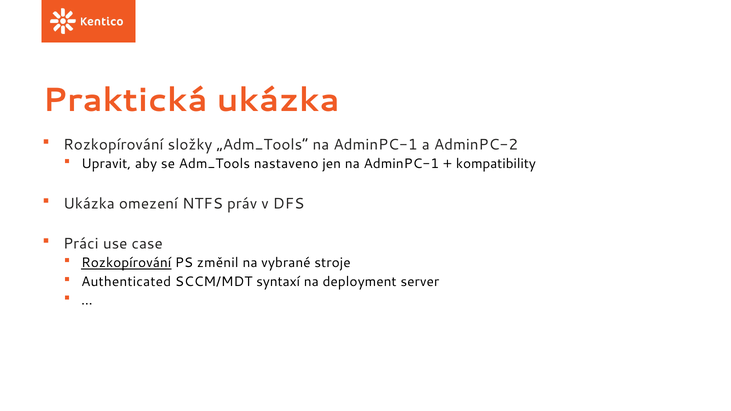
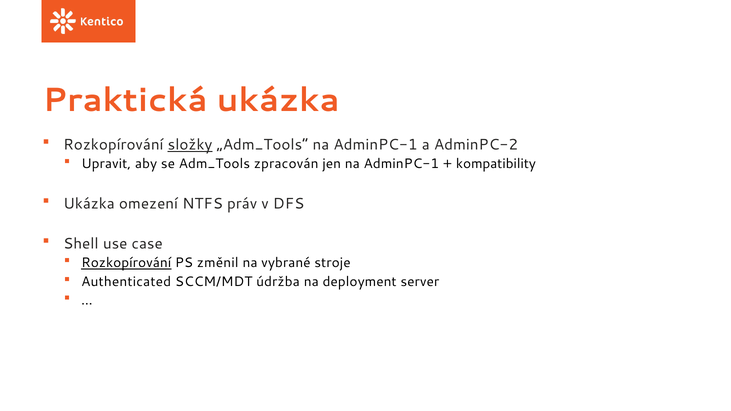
složky underline: none -> present
nastaveno: nastaveno -> zpracován
Práci: Práci -> Shell
syntaxí: syntaxí -> údržba
